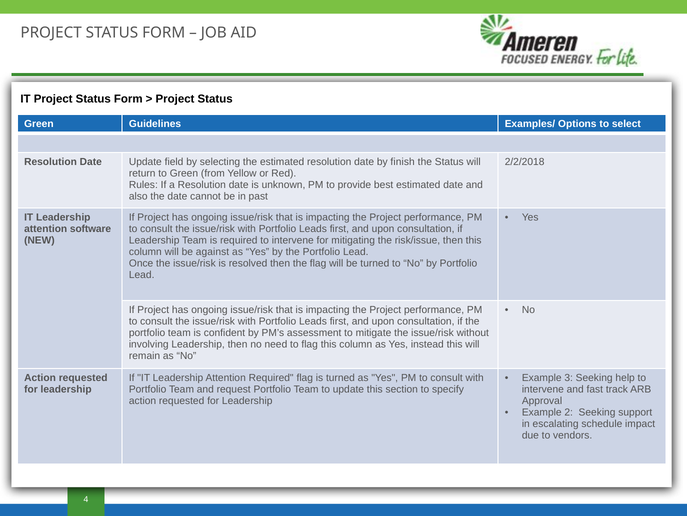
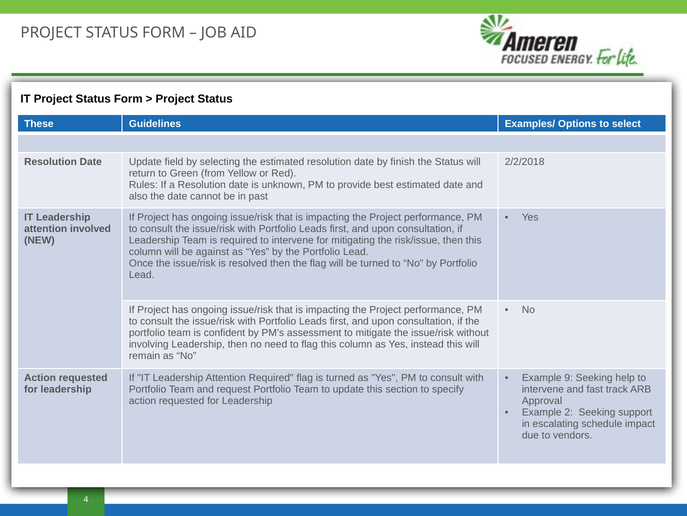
Green at (39, 124): Green -> These
software: software -> involved
3: 3 -> 9
